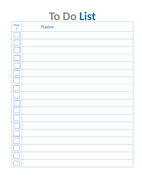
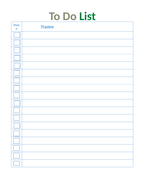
List colour: blue -> green
